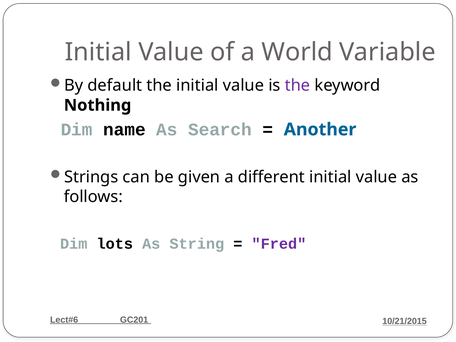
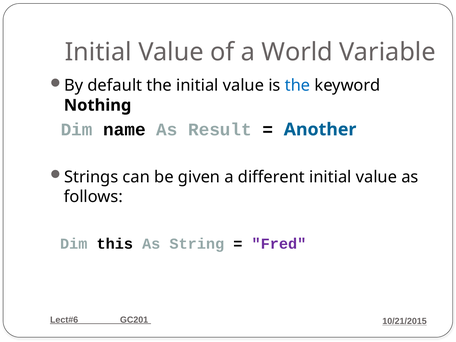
the at (298, 86) colour: purple -> blue
Search: Search -> Result
lots: lots -> this
